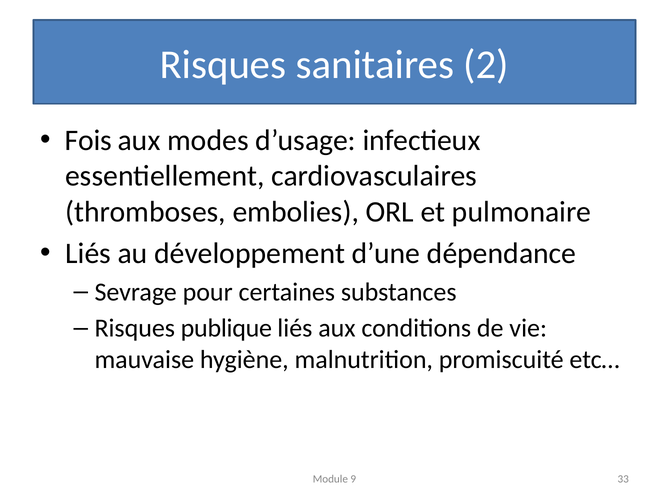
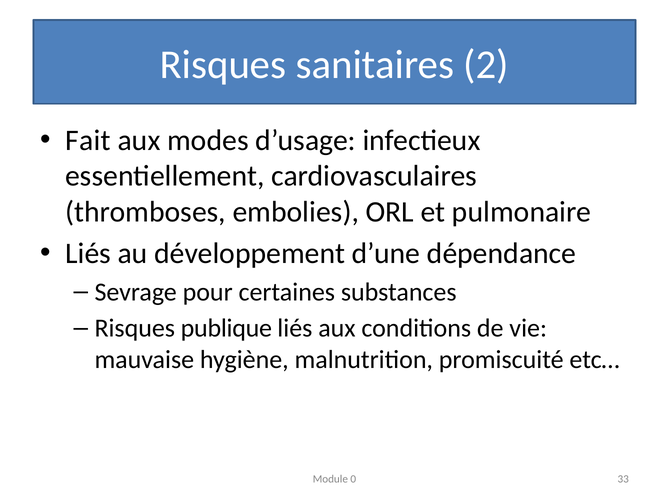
Fois: Fois -> Fait
9: 9 -> 0
